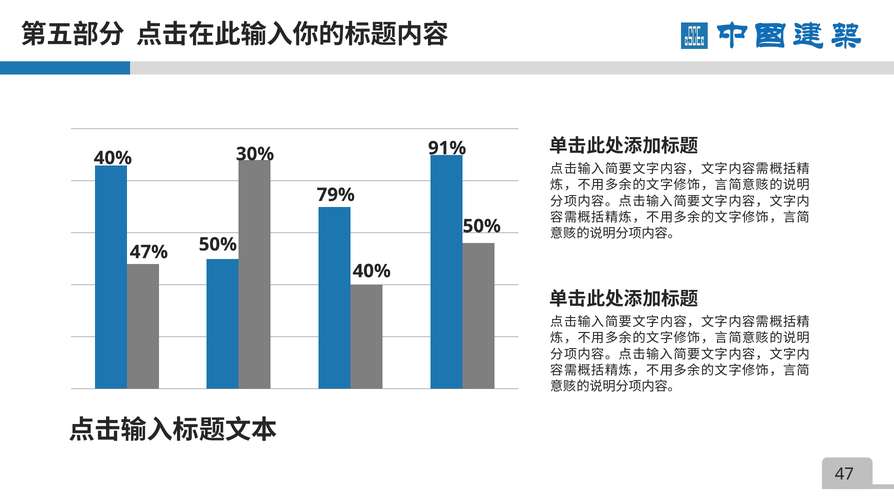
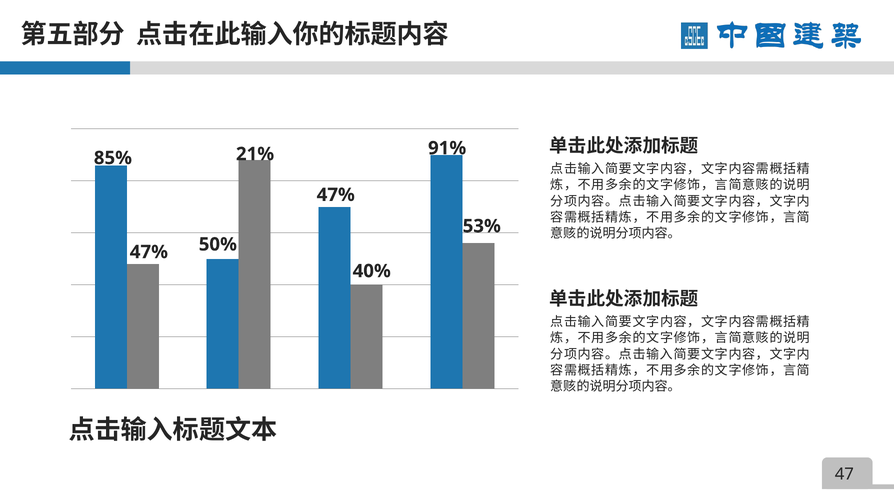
30%: 30% -> 21%
40% at (113, 158): 40% -> 85%
79% at (336, 195): 79% -> 47%
50% at (482, 226): 50% -> 53%
